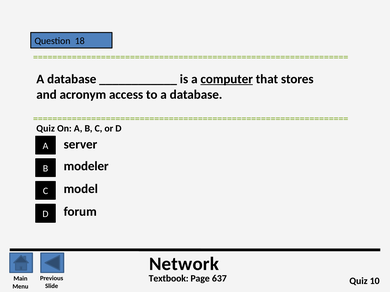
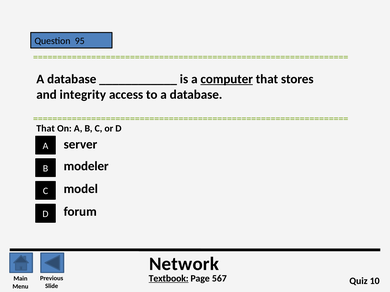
18: 18 -> 95
acronym: acronym -> integrity
Quiz at (46, 129): Quiz -> That
Textbook underline: none -> present
637: 637 -> 567
